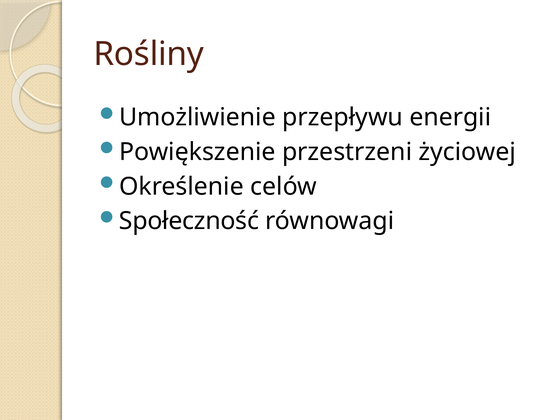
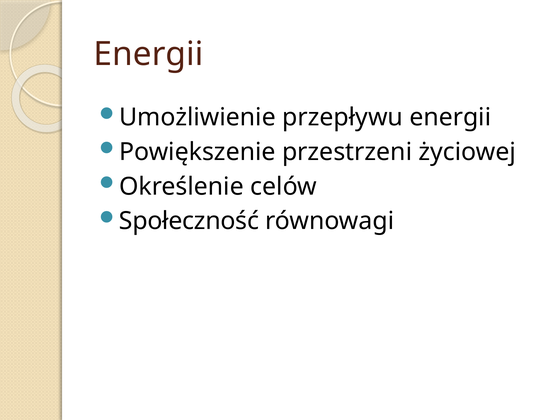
Rośliny at (149, 54): Rośliny -> Energii
